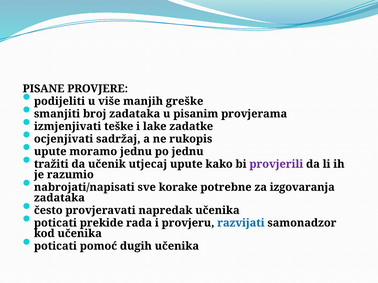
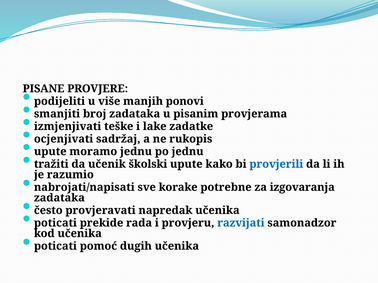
greške: greške -> ponovi
utjecaj: utjecaj -> školski
provjerili colour: purple -> blue
